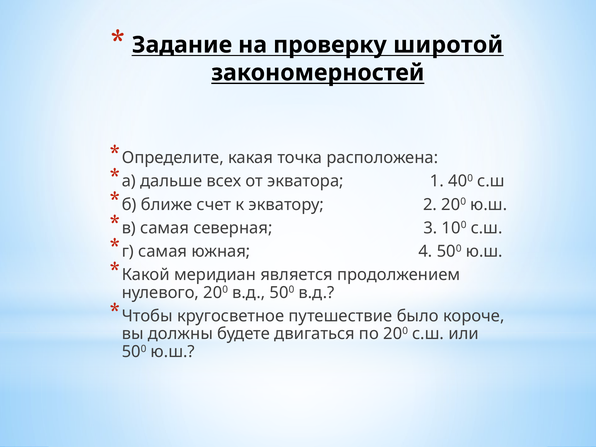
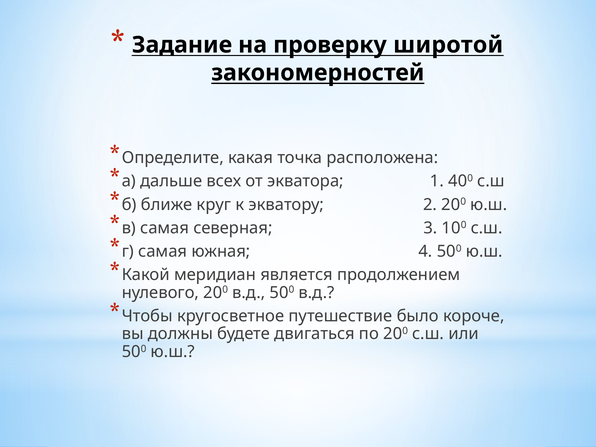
счет: счет -> круг
